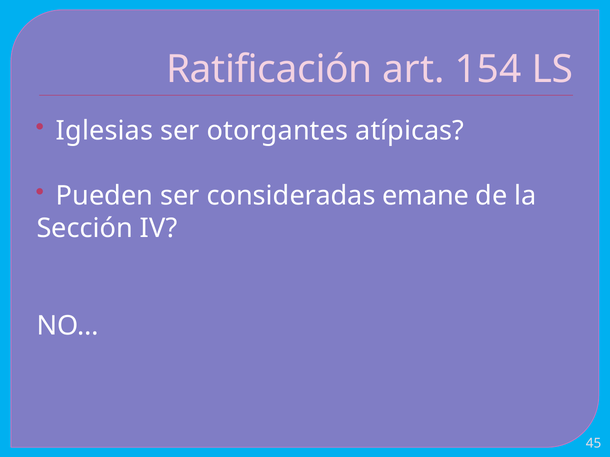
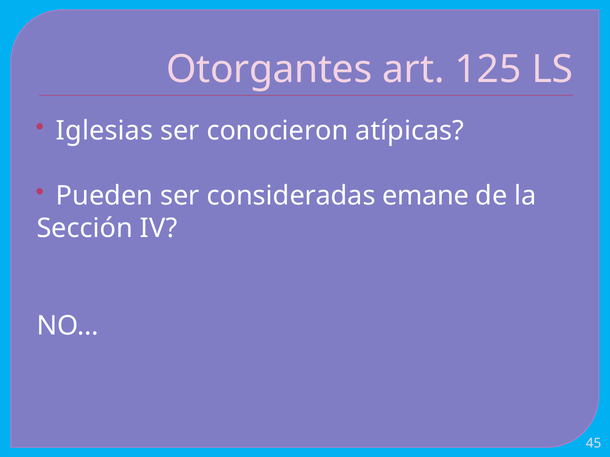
Ratificación: Ratificación -> Otorgantes
154: 154 -> 125
otorgantes: otorgantes -> conocieron
